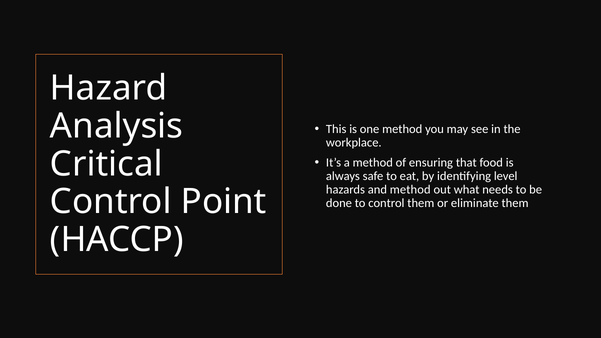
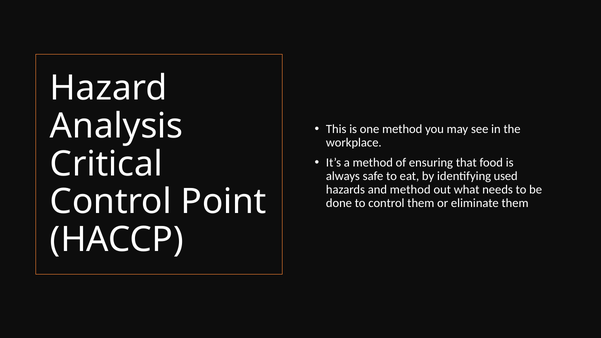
level: level -> used
